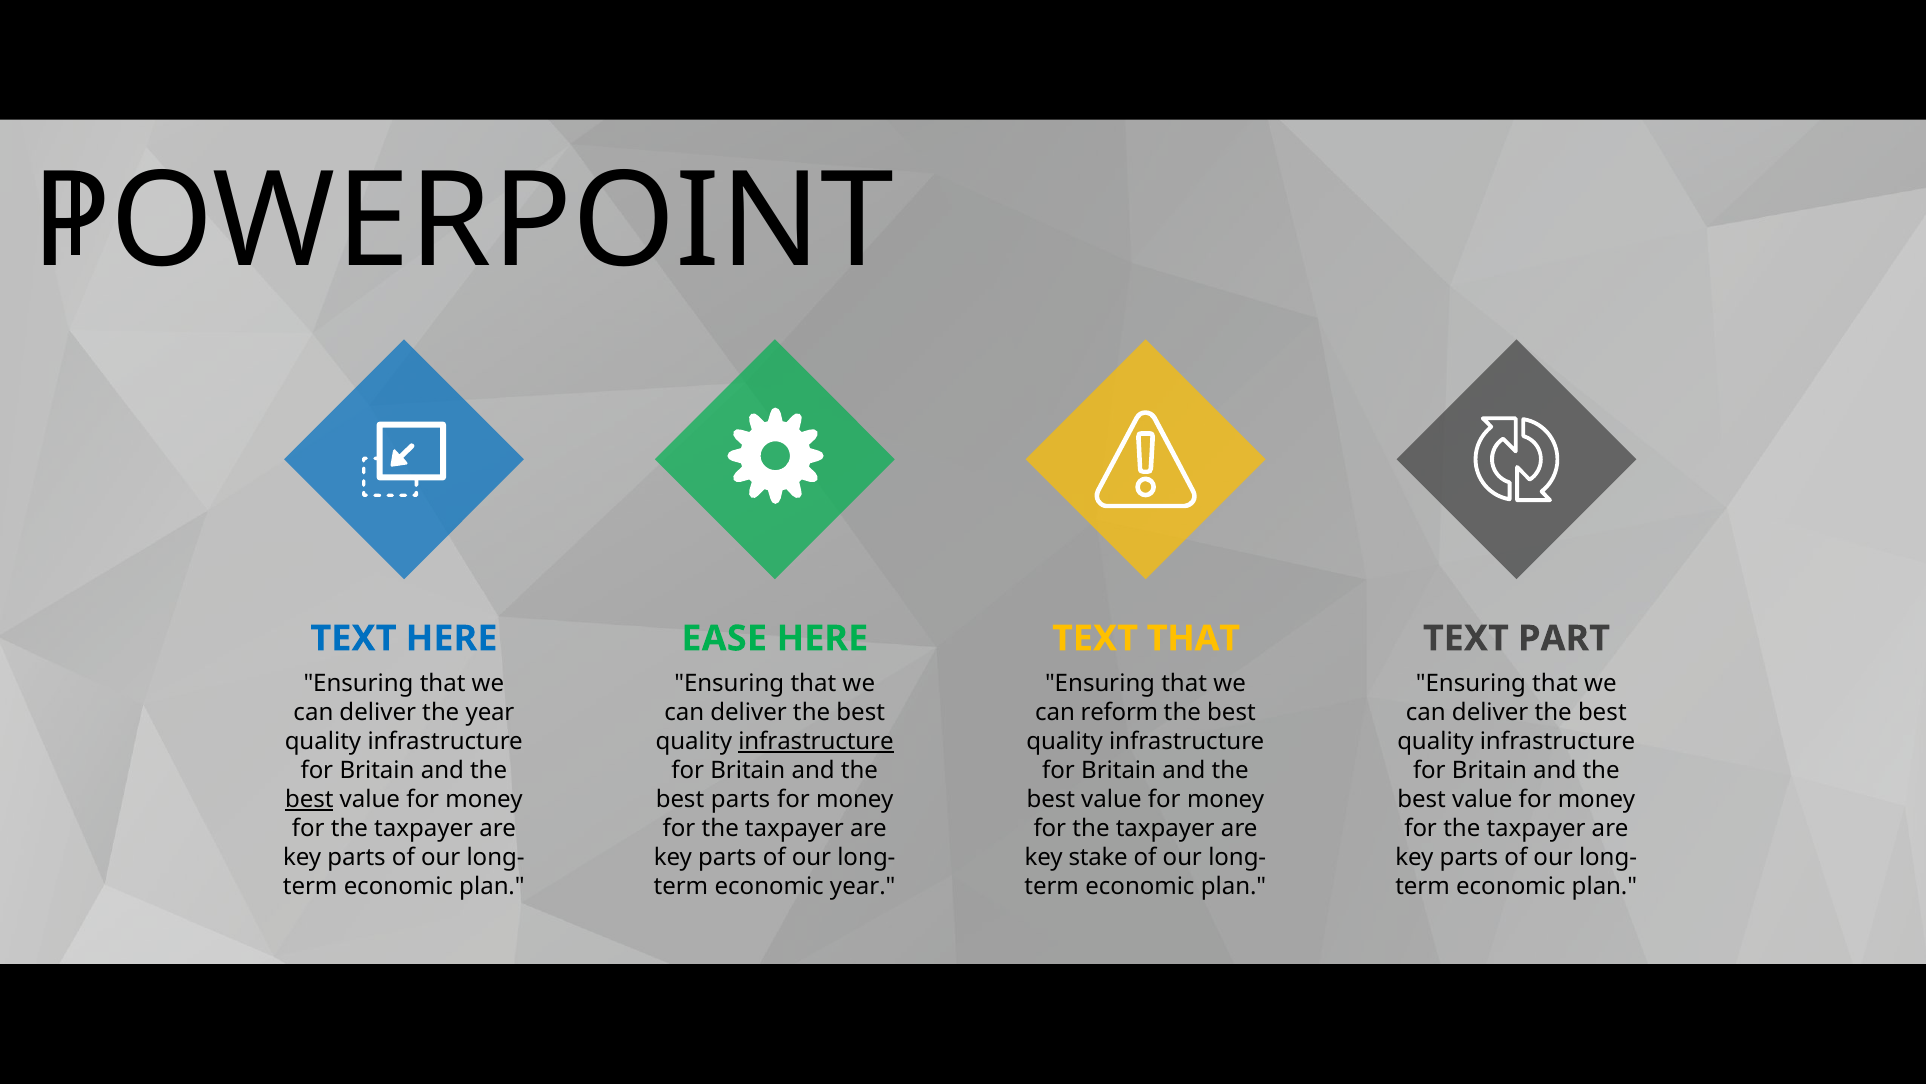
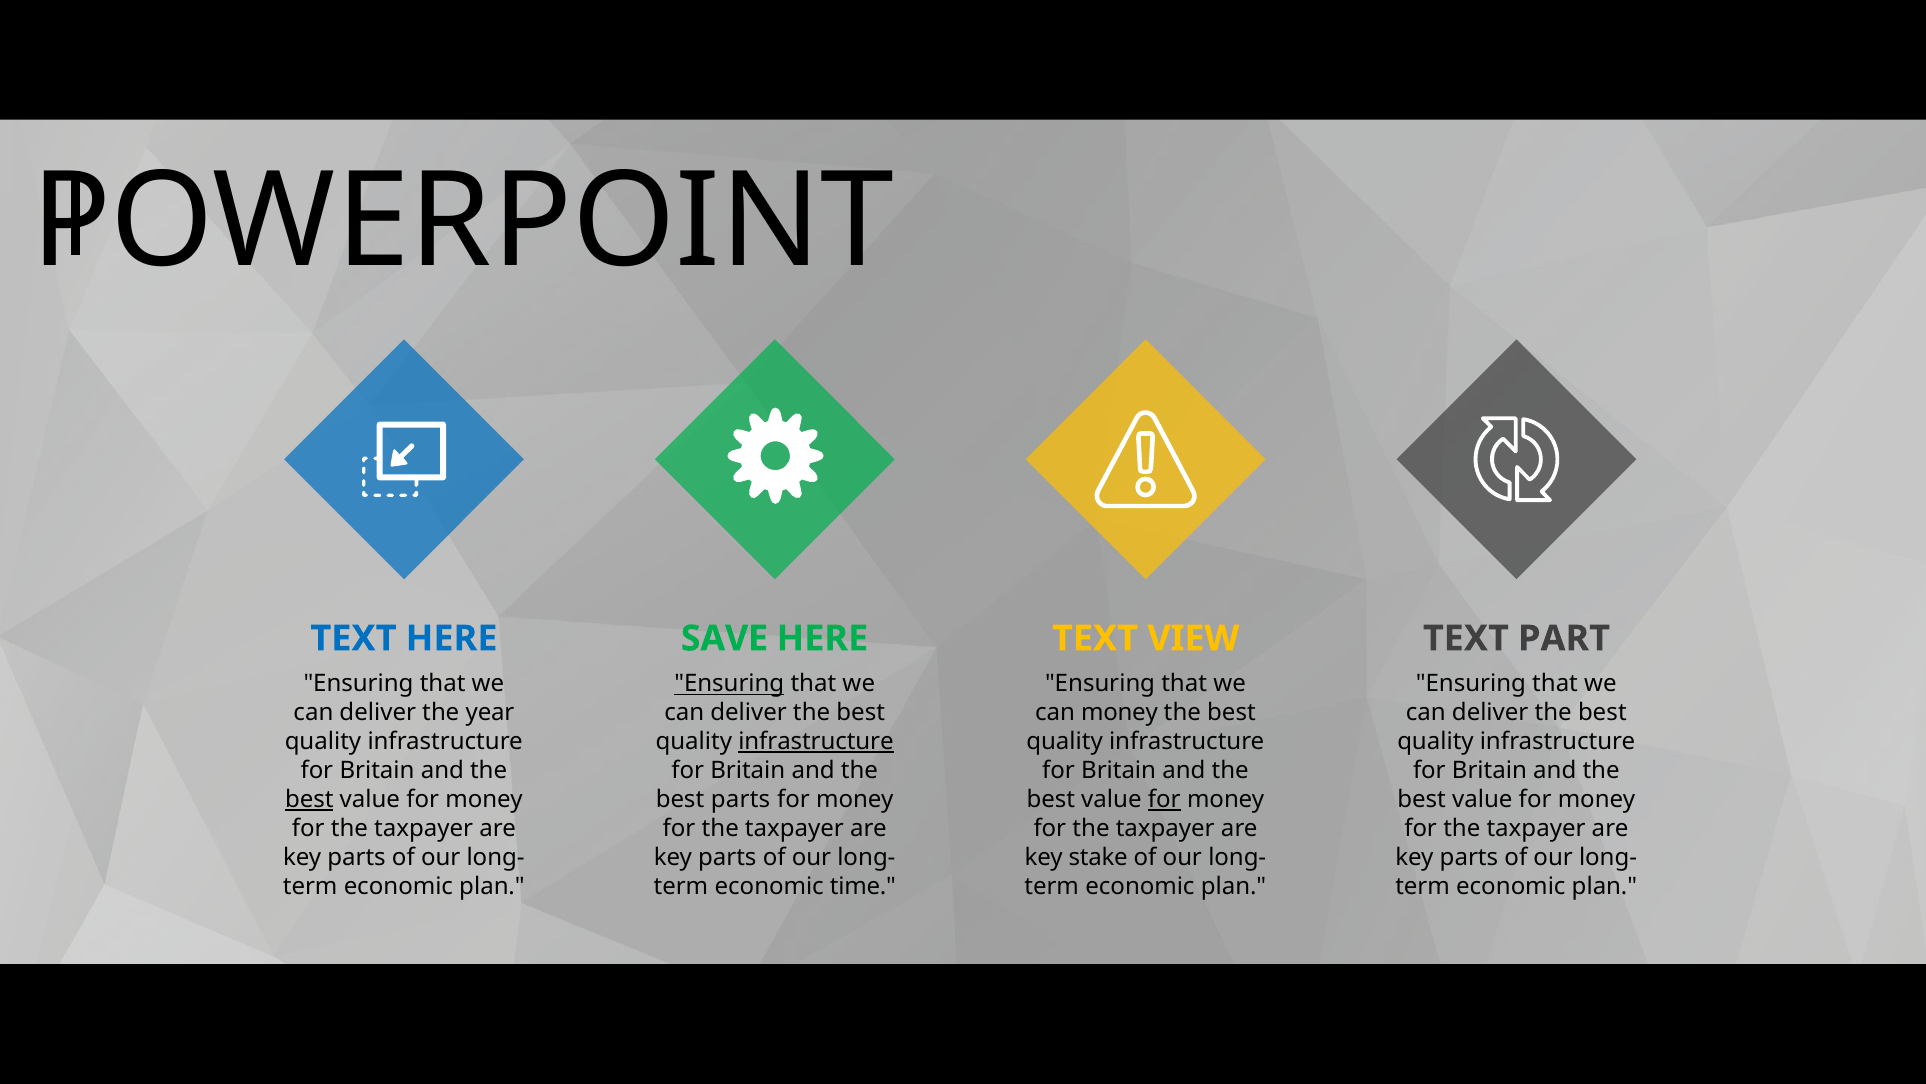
EASE: EASE -> SAVE
TEXT THAT: THAT -> VIEW
Ensuring at (729, 684) underline: none -> present
can reform: reform -> money
for at (1164, 799) underline: none -> present
economic year: year -> time
